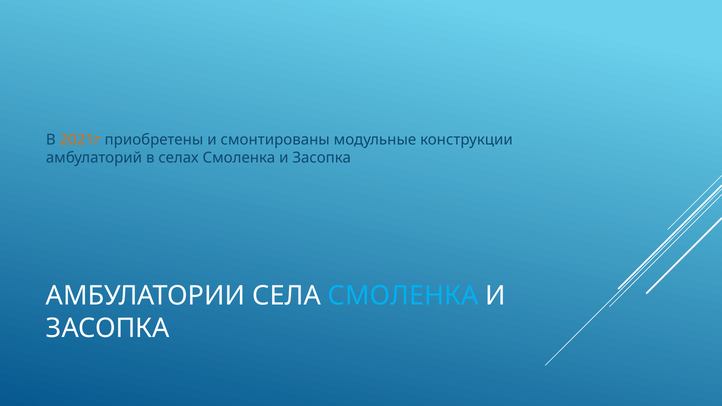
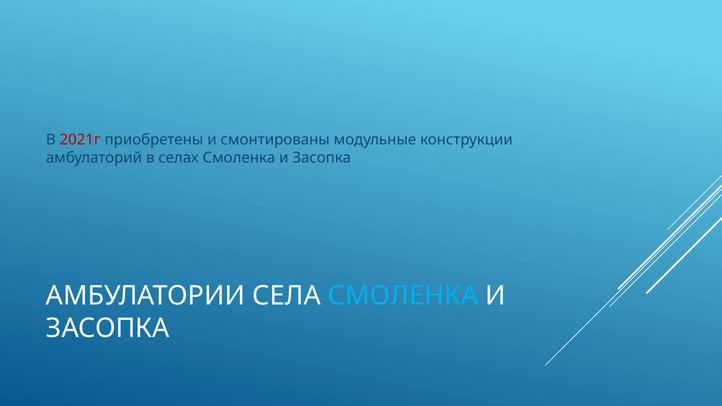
2021г colour: orange -> red
